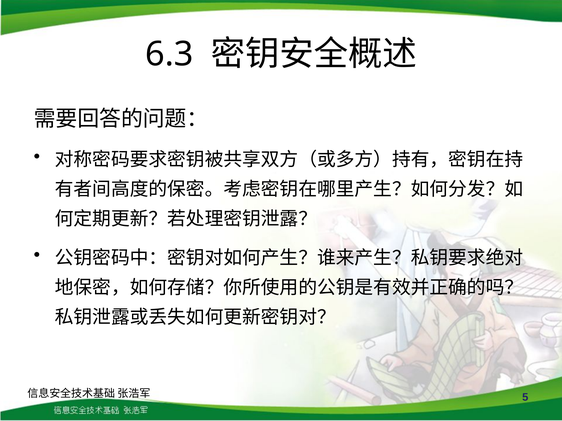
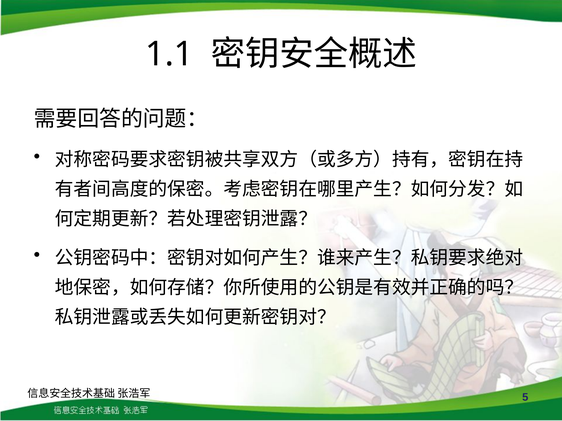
6.3: 6.3 -> 1.1
